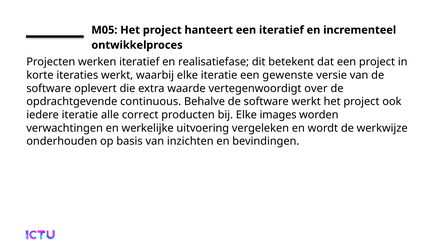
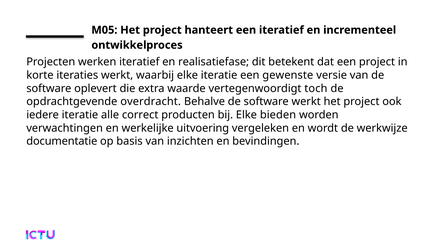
over: over -> toch
continuous: continuous -> overdracht
images: images -> bieden
onderhouden: onderhouden -> documentatie
